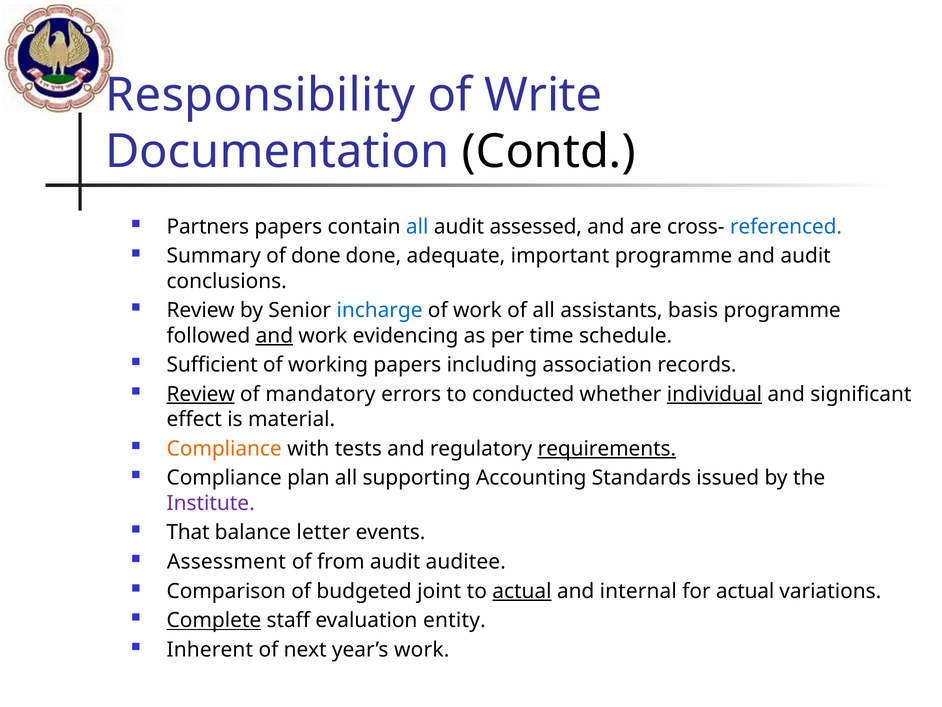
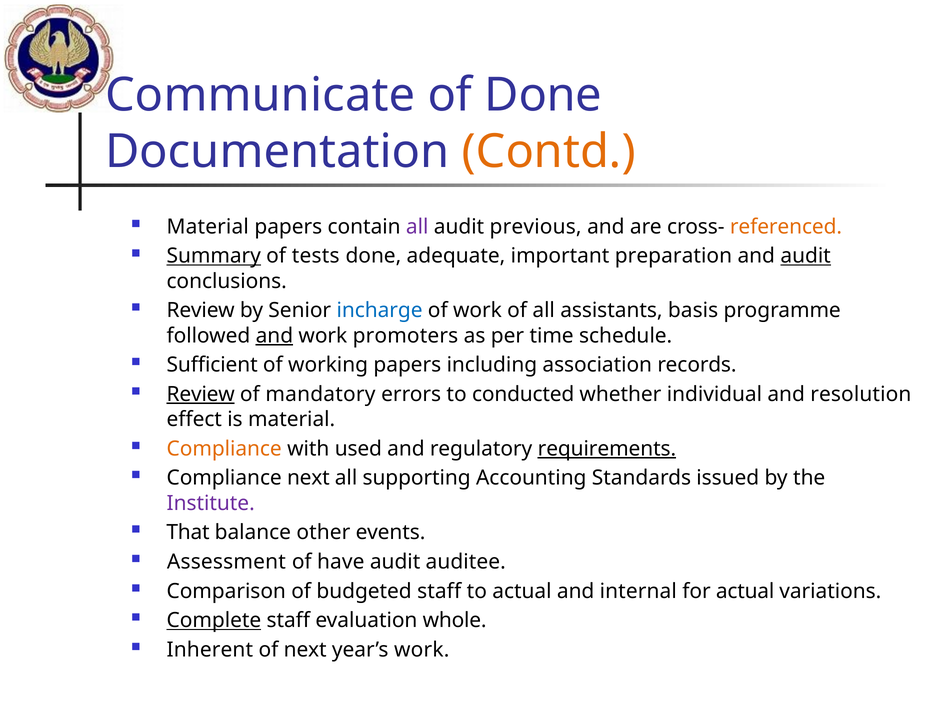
Responsibility: Responsibility -> Communicate
of Write: Write -> Done
Contd colour: black -> orange
Partners at (208, 227): Partners -> Material
all at (417, 227) colour: blue -> purple
assessed: assessed -> previous
referenced colour: blue -> orange
Summary underline: none -> present
of done: done -> tests
important programme: programme -> preparation
audit at (806, 256) underline: none -> present
evidencing: evidencing -> promoters
individual underline: present -> none
significant: significant -> resolution
tests: tests -> used
Compliance plan: plan -> next
letter: letter -> other
from: from -> have
budgeted joint: joint -> staff
actual at (522, 591) underline: present -> none
entity: entity -> whole
